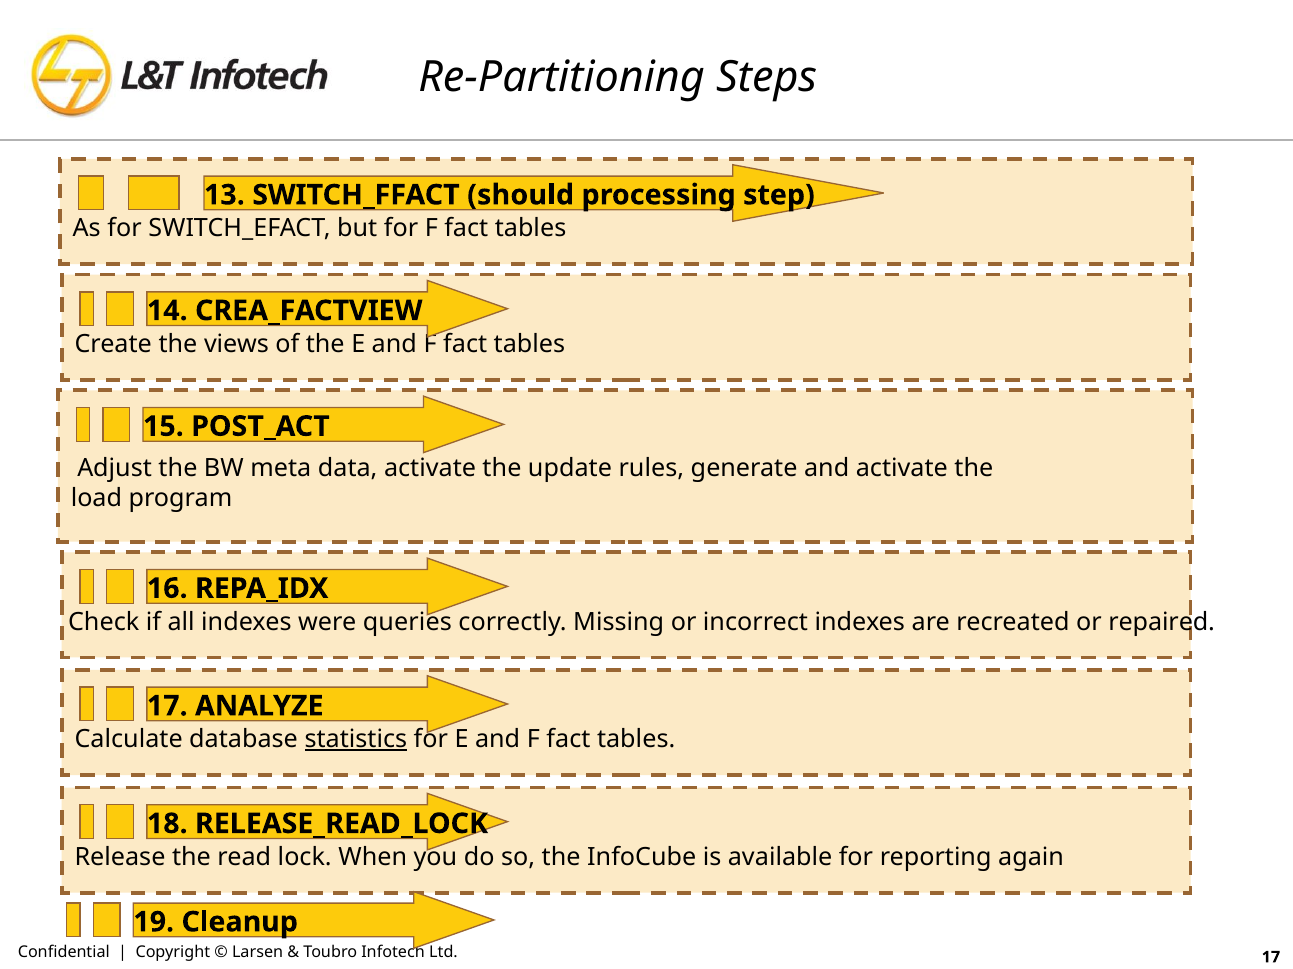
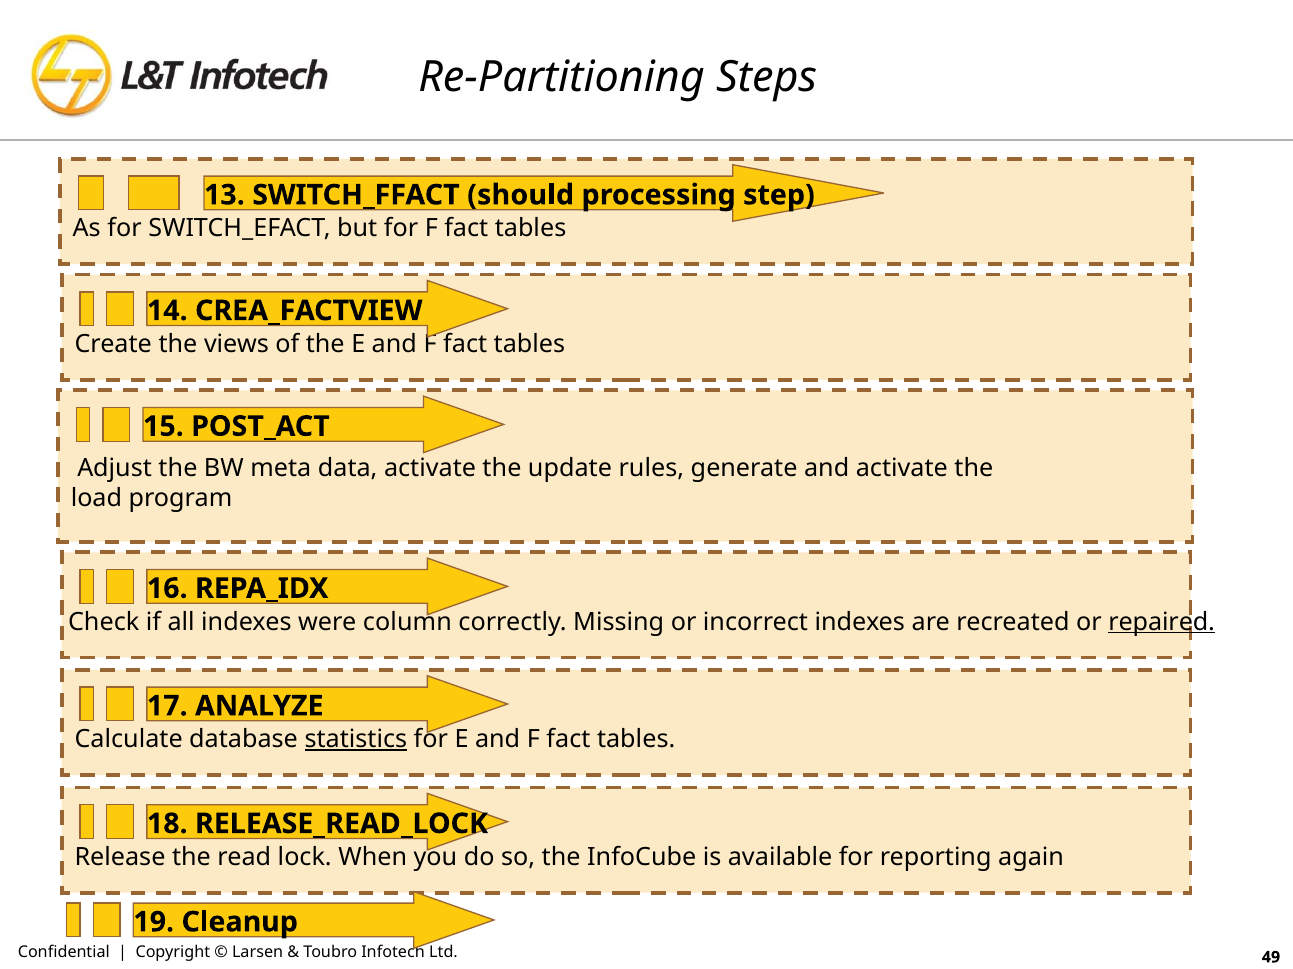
queries: queries -> column
repaired underline: none -> present
Ltd 17: 17 -> 49
